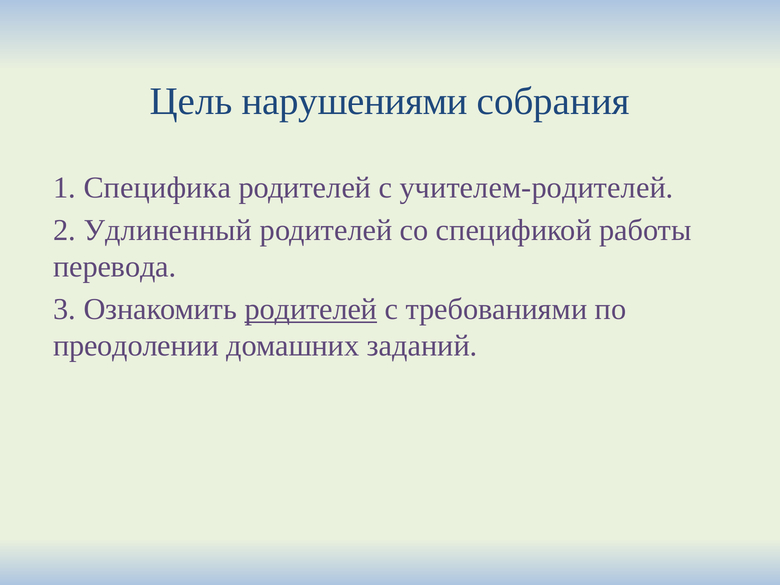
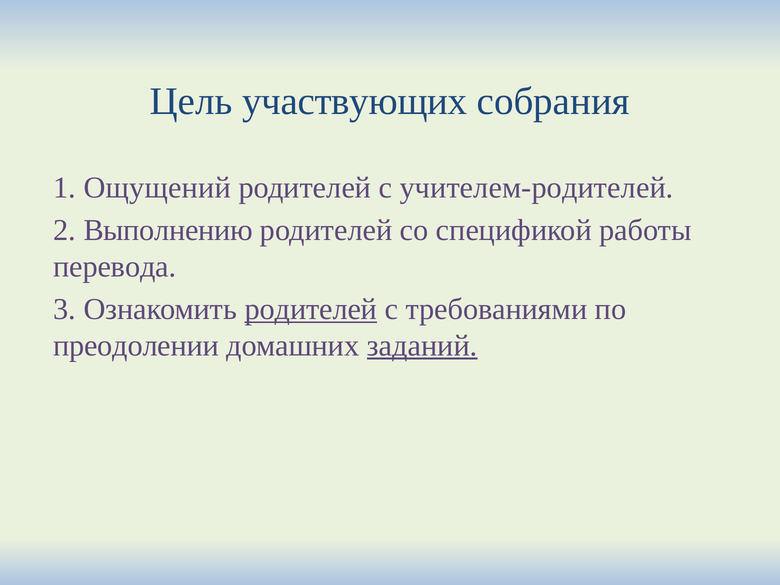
нарушениями: нарушениями -> участвующих
Специфика: Специфика -> Ощущений
Удлиненный: Удлиненный -> Выполнению
заданий underline: none -> present
